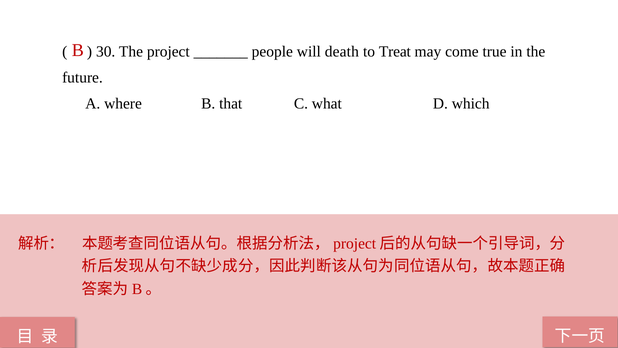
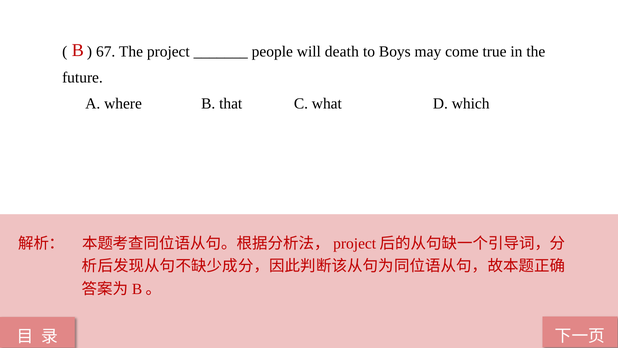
30: 30 -> 67
Treat: Treat -> Boys
